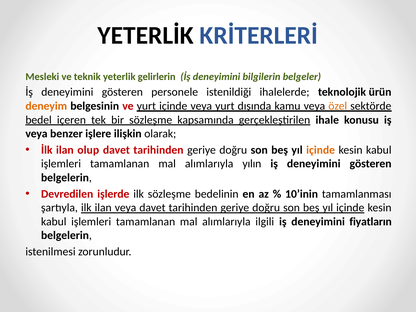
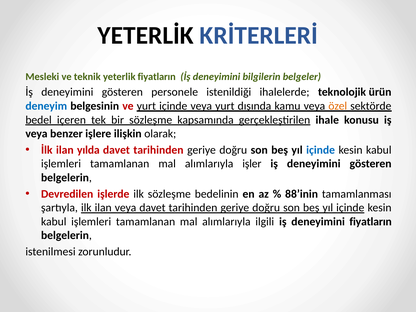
yeterlik gelirlerin: gelirlerin -> fiyatların
deneyim colour: orange -> blue
olup: olup -> yılda
içinde at (321, 150) colour: orange -> blue
yılın: yılın -> işler
10’inin: 10’inin -> 88’inin
